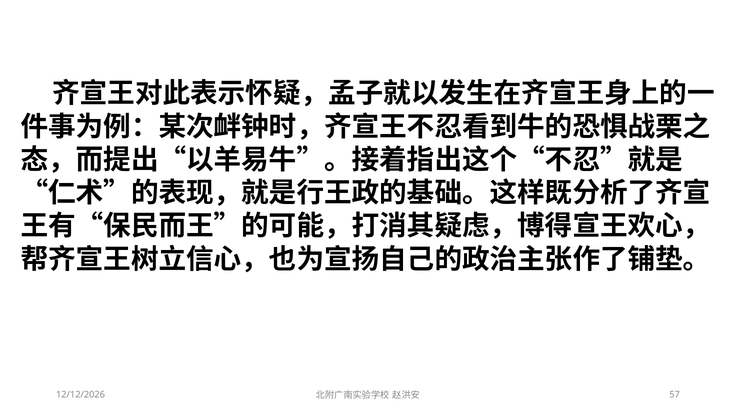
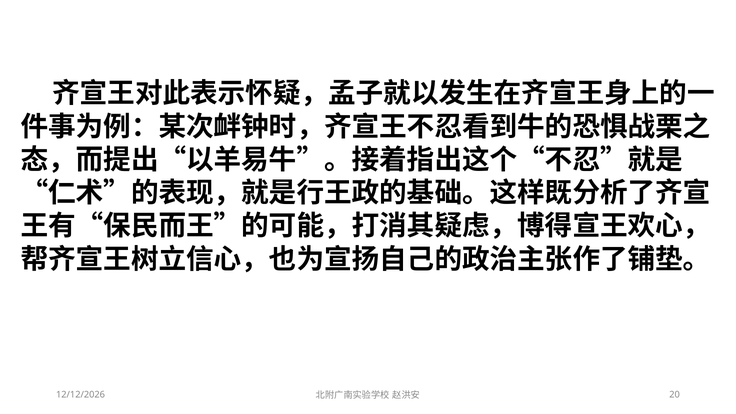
57: 57 -> 20
